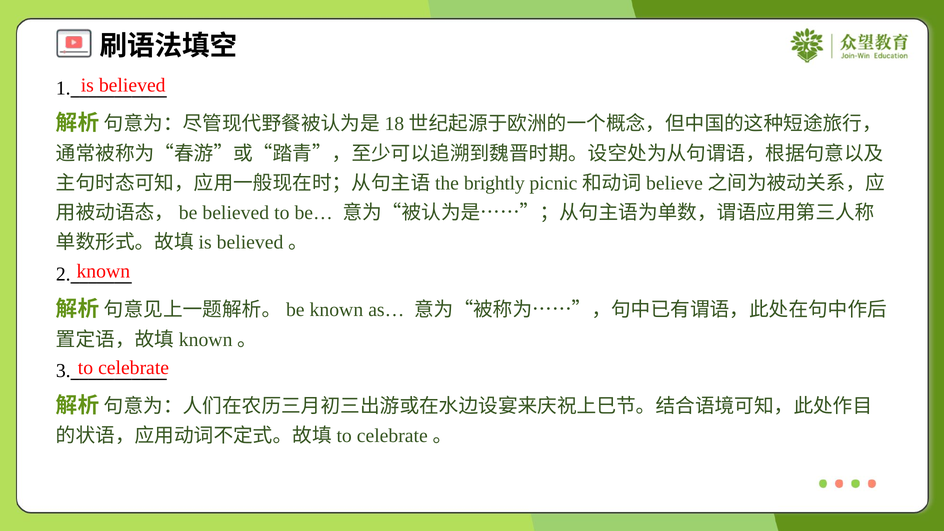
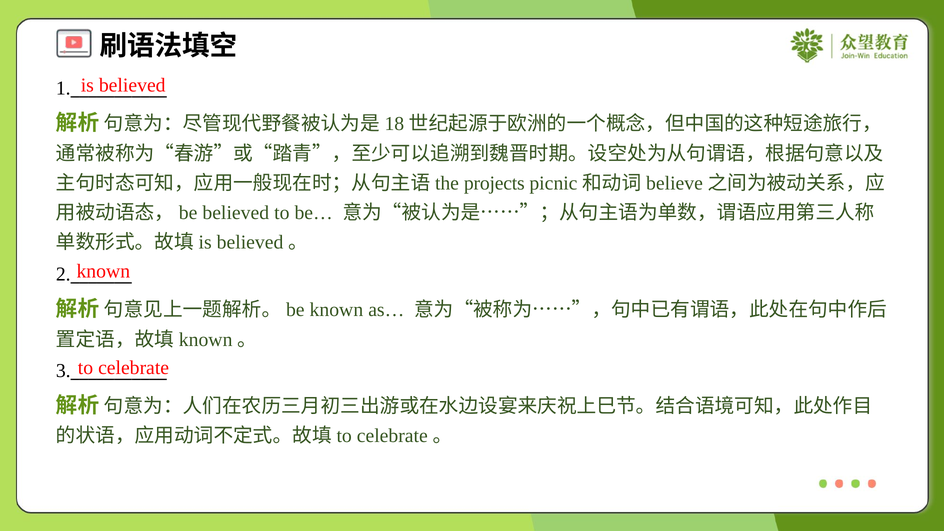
brightly: brightly -> projects
